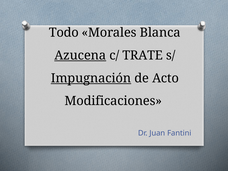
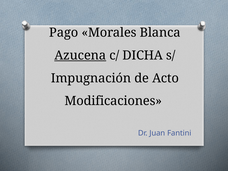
Todo: Todo -> Pago
TRATE: TRATE -> DICHA
Impugnación underline: present -> none
